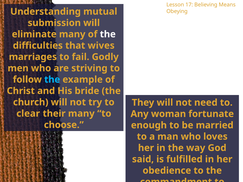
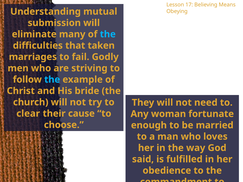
the at (108, 34) colour: white -> light blue
wives: wives -> taken
their many: many -> cause
